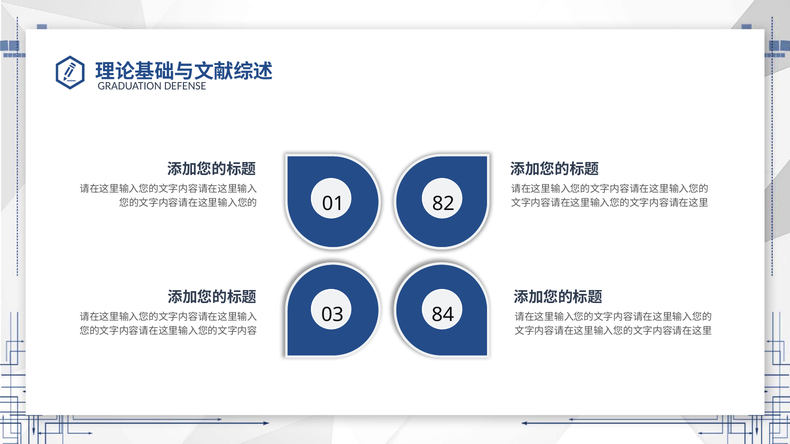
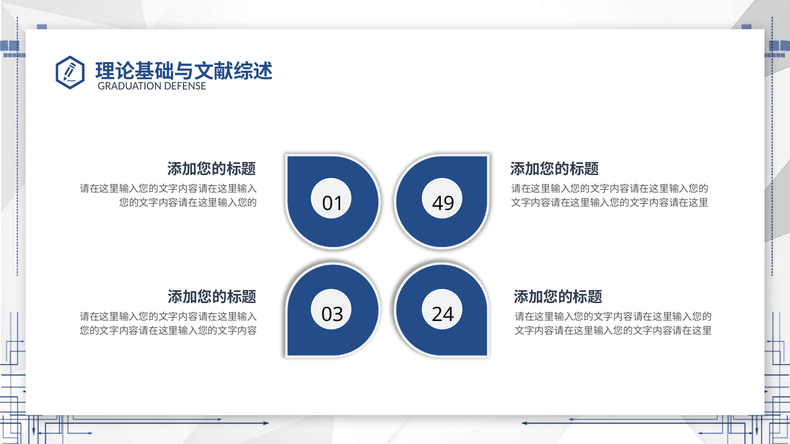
82: 82 -> 49
84: 84 -> 24
